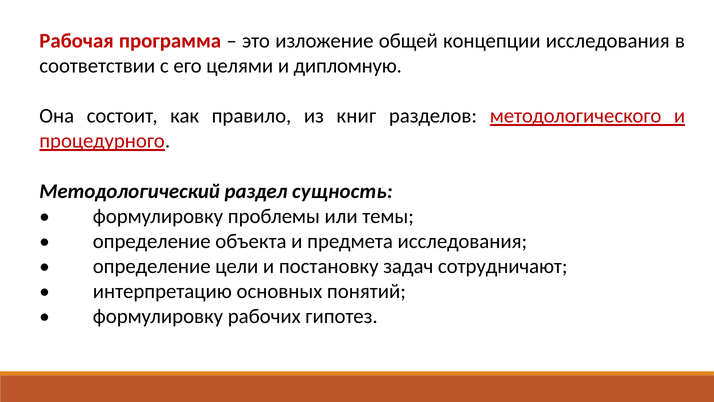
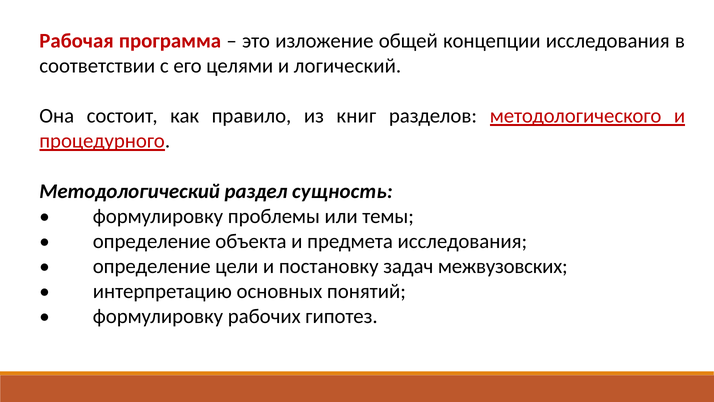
дипломную: дипломную -> логический
сотрудничают: сотрудничают -> межвузовских
